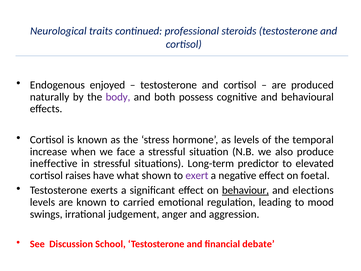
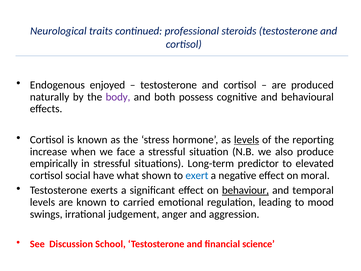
levels at (247, 140) underline: none -> present
temporal: temporal -> reporting
ineffective: ineffective -> empirically
raises: raises -> social
exert colour: purple -> blue
foetal: foetal -> moral
elections: elections -> temporal
debate: debate -> science
